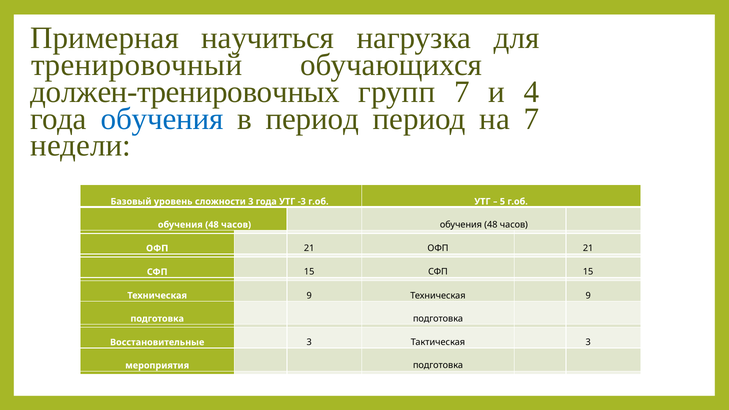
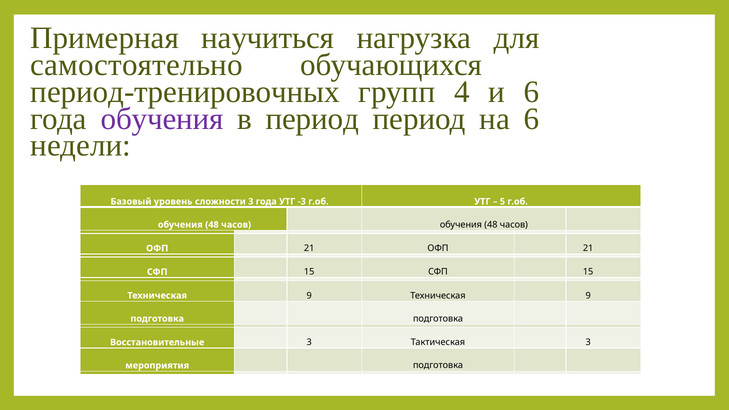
тренировочный: тренировочный -> самостоятельно
должен-тренировочных: должен-тренировочных -> период-тренировочных
групп 7: 7 -> 4
и 4: 4 -> 6
обучения at (162, 119) colour: blue -> purple
на 7: 7 -> 6
